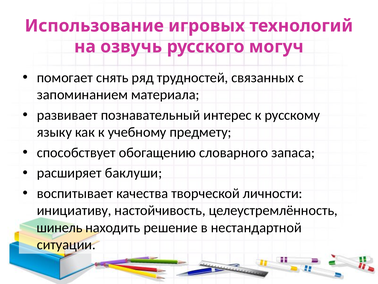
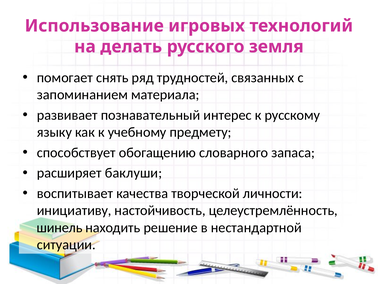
озвучь: озвучь -> делать
могуч: могуч -> земля
